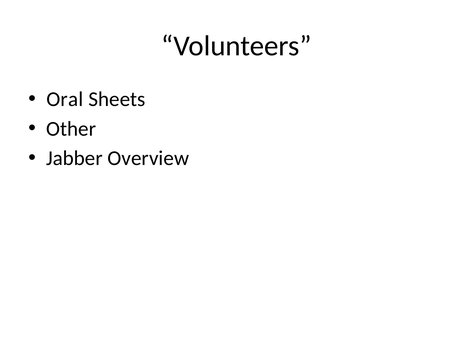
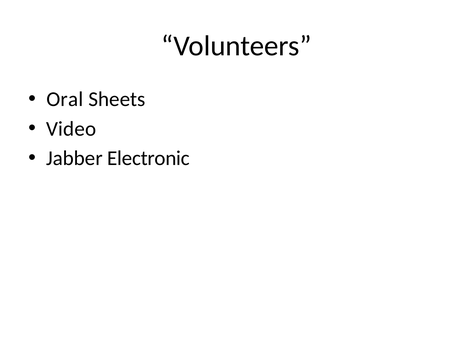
Other: Other -> Video
Overview: Overview -> Electronic
